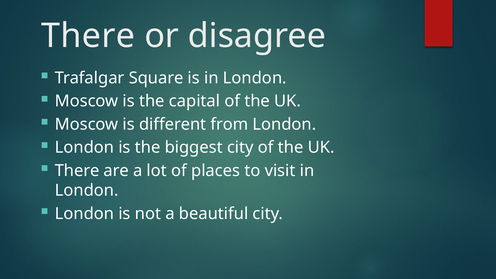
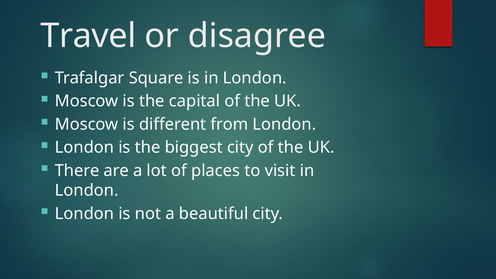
There at (88, 36): There -> Travel
